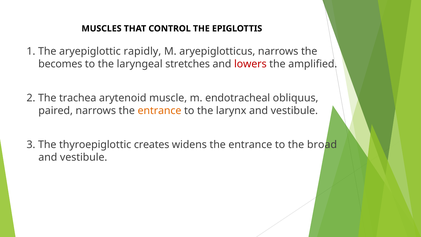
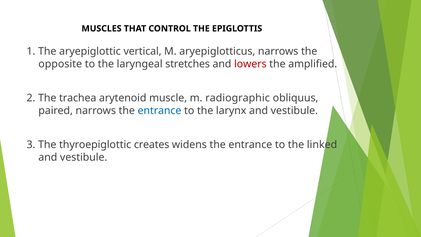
rapidly: rapidly -> vertical
becomes: becomes -> opposite
endotracheal: endotracheal -> radiographic
entrance at (160, 111) colour: orange -> blue
broad: broad -> linked
